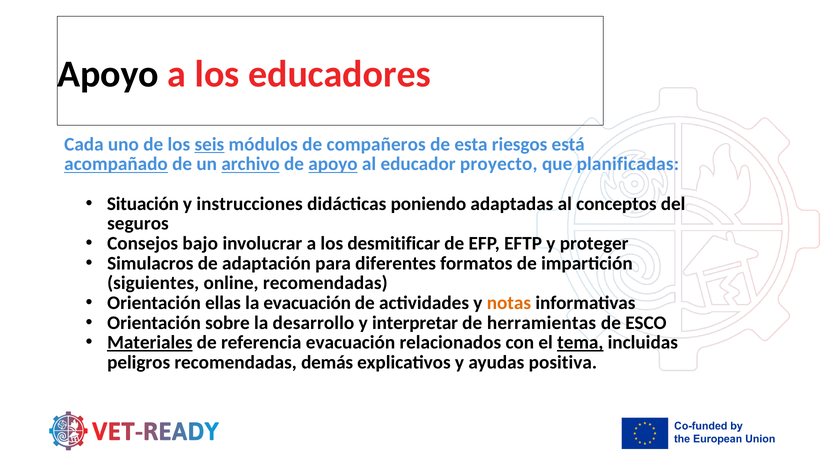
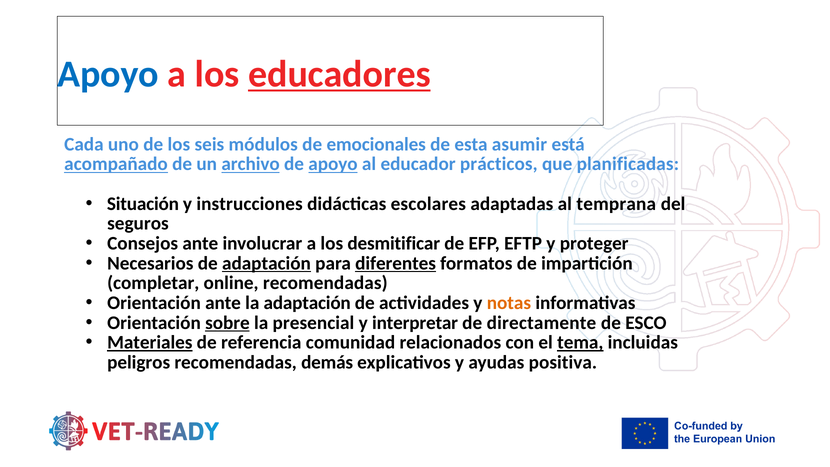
Apoyo at (108, 74) colour: black -> blue
educadores underline: none -> present
seis underline: present -> none
compañeros: compañeros -> emocionales
riesgos: riesgos -> asumir
proyecto: proyecto -> prácticos
poniendo: poniendo -> escolares
conceptos: conceptos -> temprana
Consejos bajo: bajo -> ante
Simulacros: Simulacros -> Necesarios
adaptación at (266, 263) underline: none -> present
diferentes underline: none -> present
siguientes: siguientes -> completar
Orientación ellas: ellas -> ante
la evacuación: evacuación -> adaptación
sobre underline: none -> present
desarrollo: desarrollo -> presencial
herramientas: herramientas -> directamente
referencia evacuación: evacuación -> comunidad
